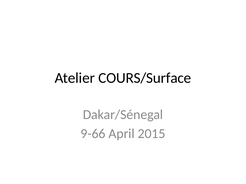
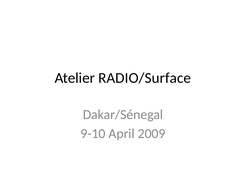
COURS/Surface: COURS/Surface -> RADIO/Surface
9-66: 9-66 -> 9-10
2015: 2015 -> 2009
